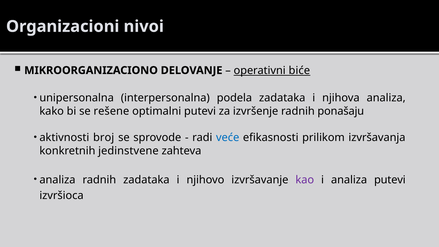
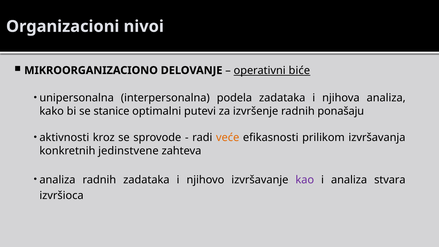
rešene: rešene -> stanice
broj: broj -> kroz
veće colour: blue -> orange
analiza putevi: putevi -> stvara
